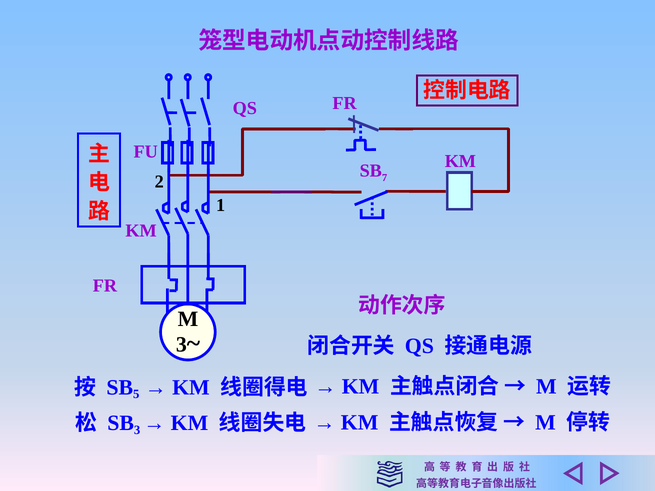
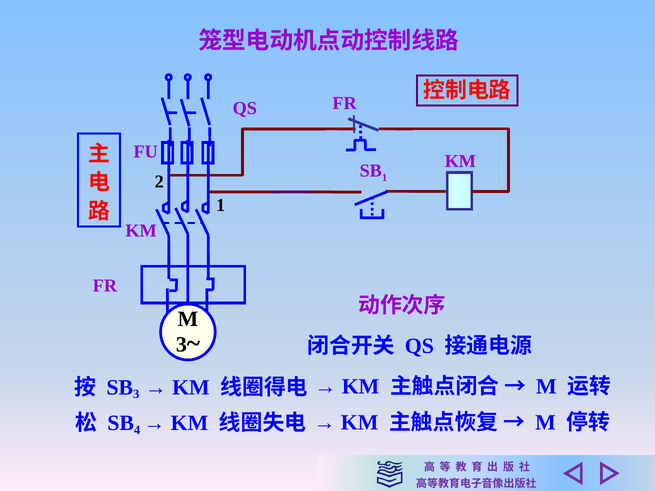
7 at (385, 178): 7 -> 1
5 at (136, 394): 5 -> 3
3 at (137, 430): 3 -> 4
